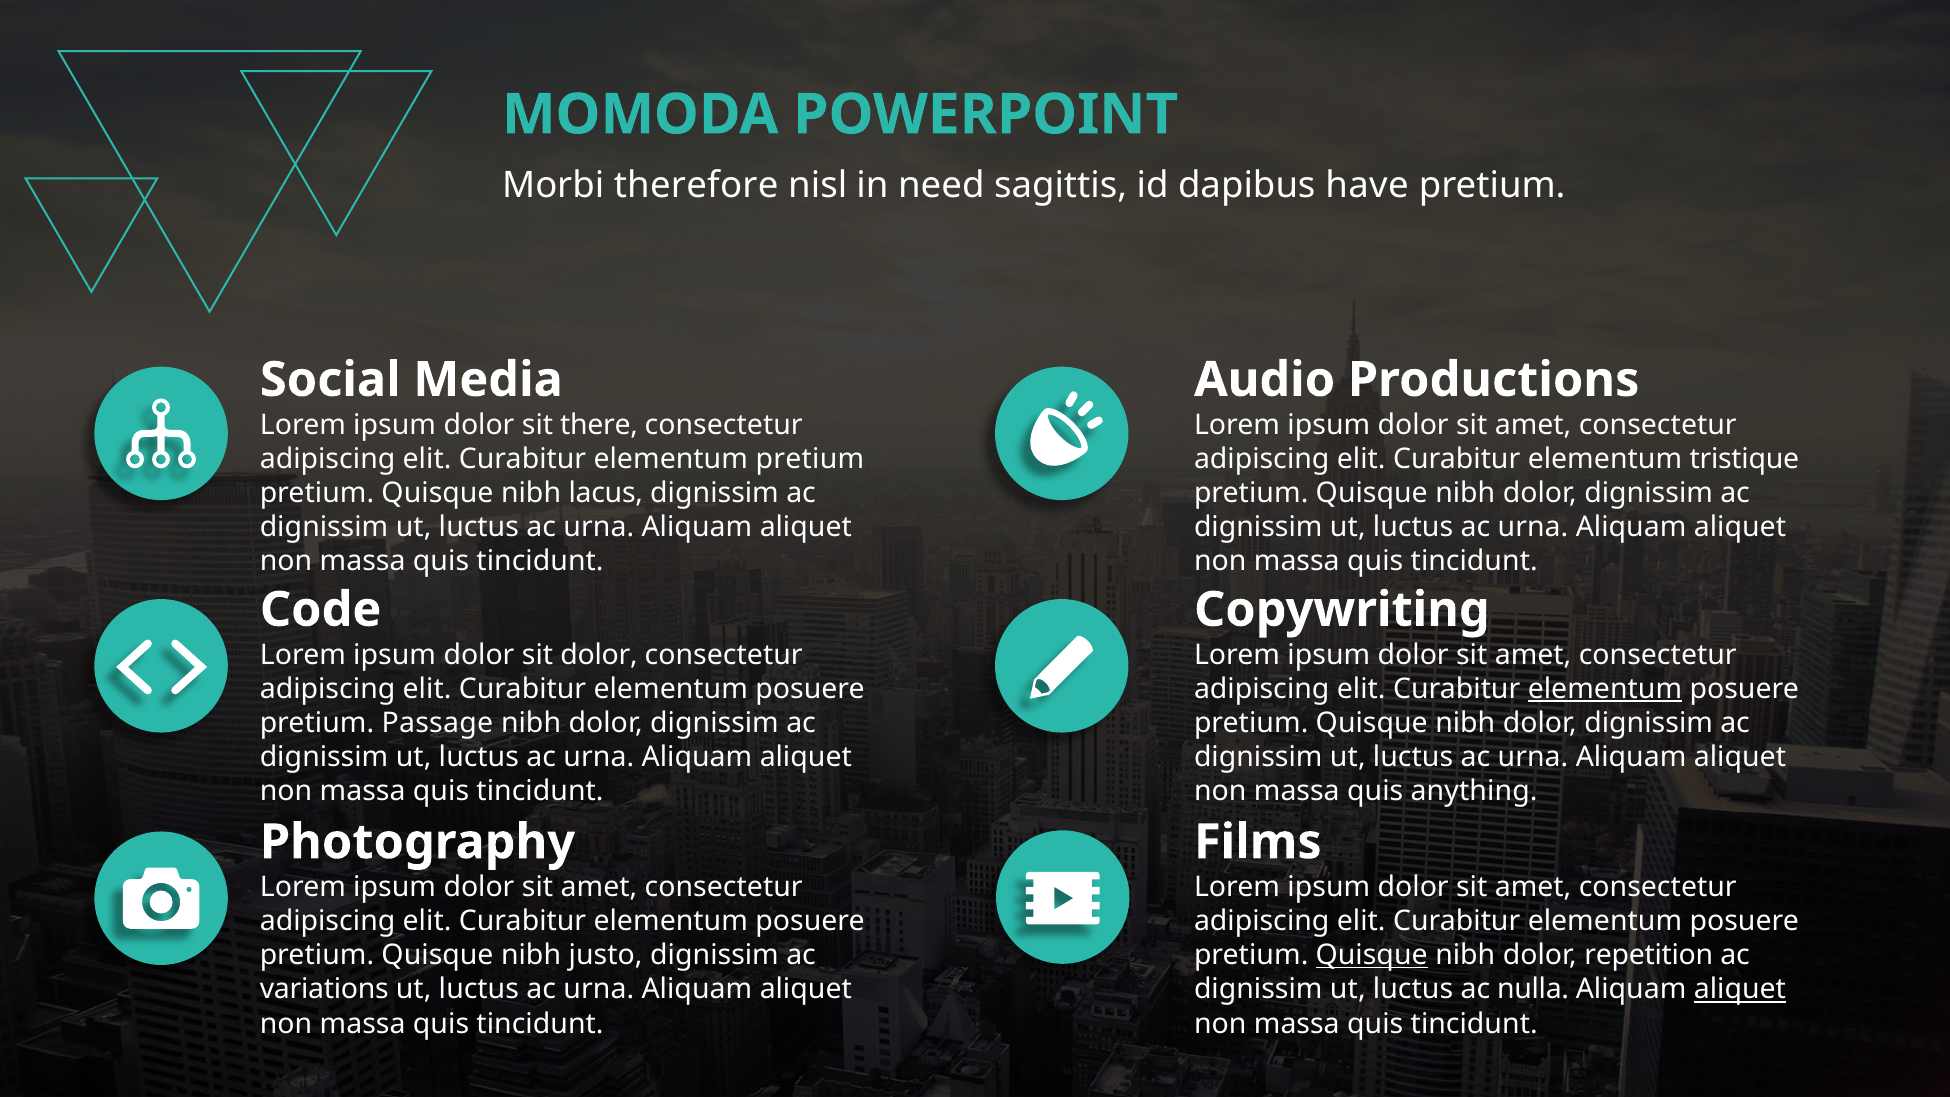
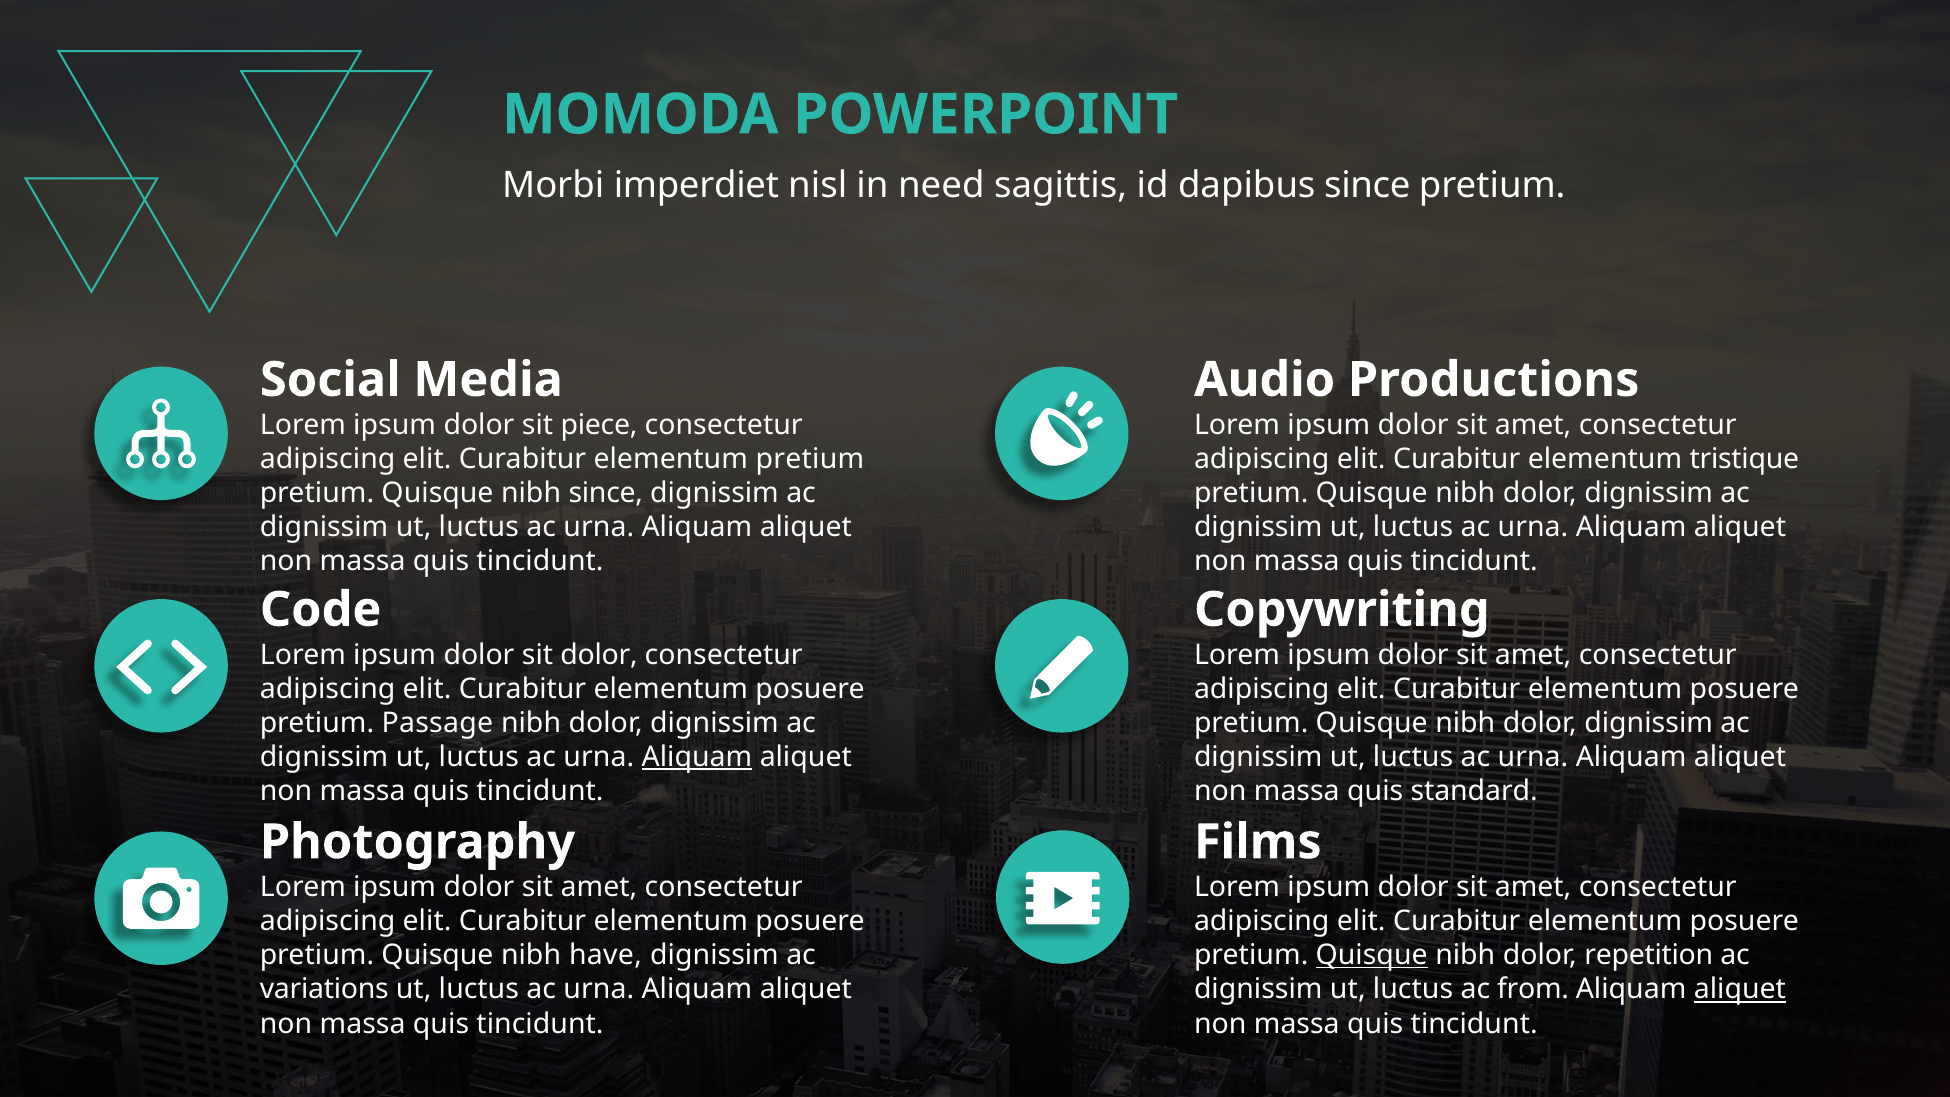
therefore: therefore -> imperdiet
dapibus have: have -> since
there: there -> piece
nibh lacus: lacus -> since
elementum at (1605, 689) underline: present -> none
Aliquam at (697, 757) underline: none -> present
anything: anything -> standard
justo: justo -> have
nulla: nulla -> from
